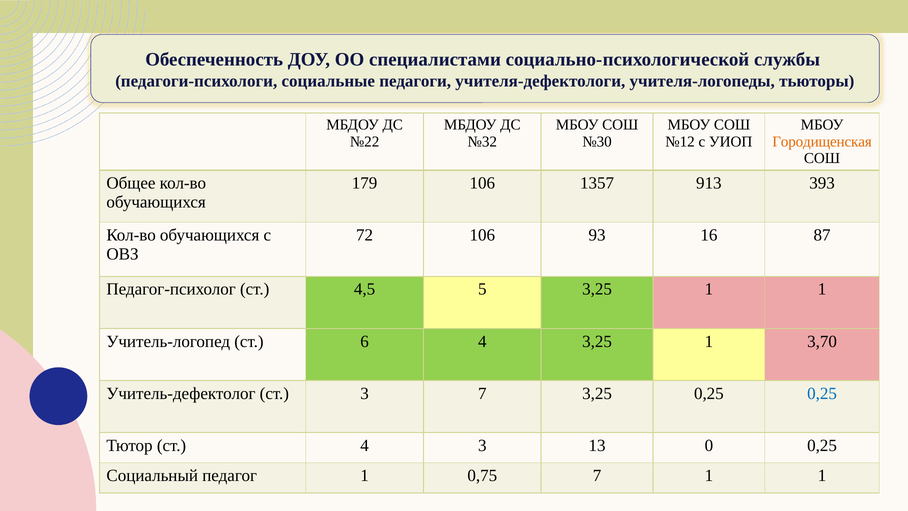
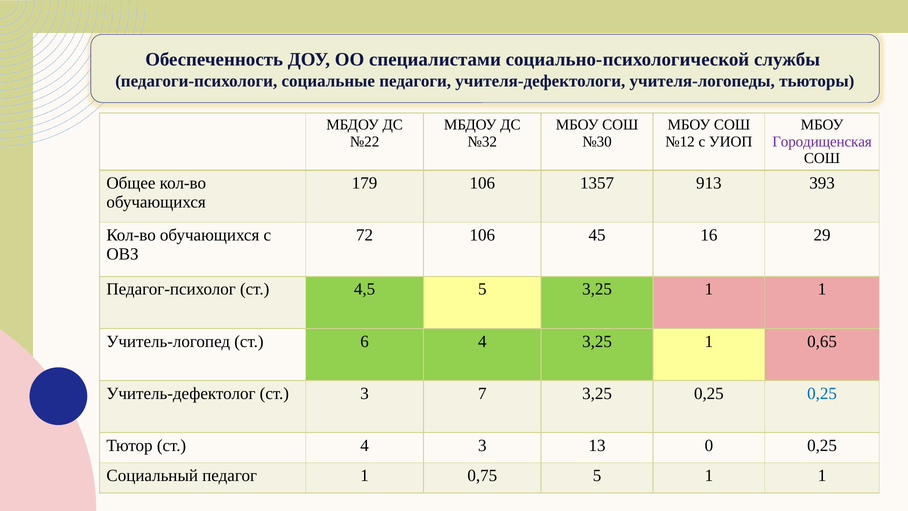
Городищенская colour: orange -> purple
93: 93 -> 45
87: 87 -> 29
3,70: 3,70 -> 0,65
0,75 7: 7 -> 5
